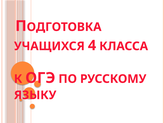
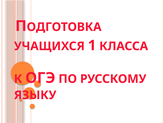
4: 4 -> 1
